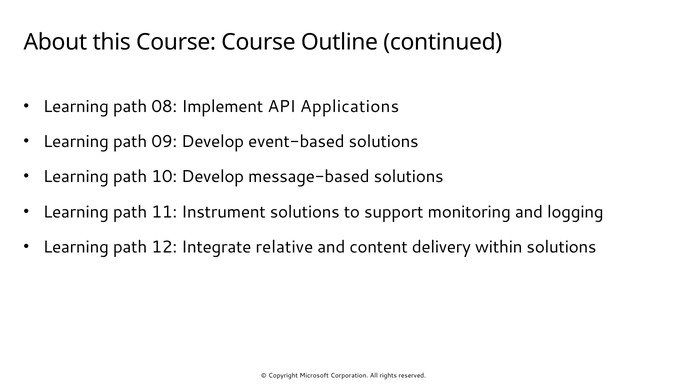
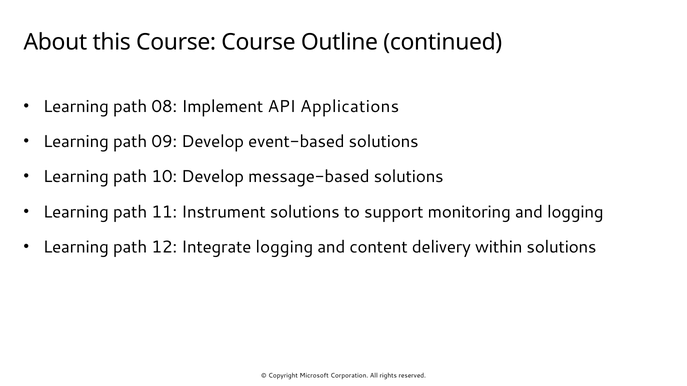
Integrate relative: relative -> logging
